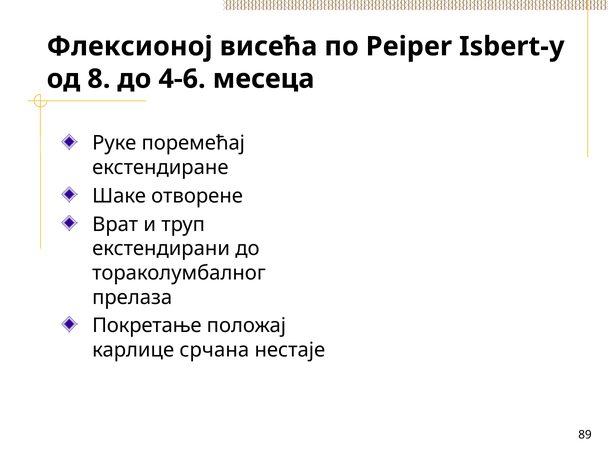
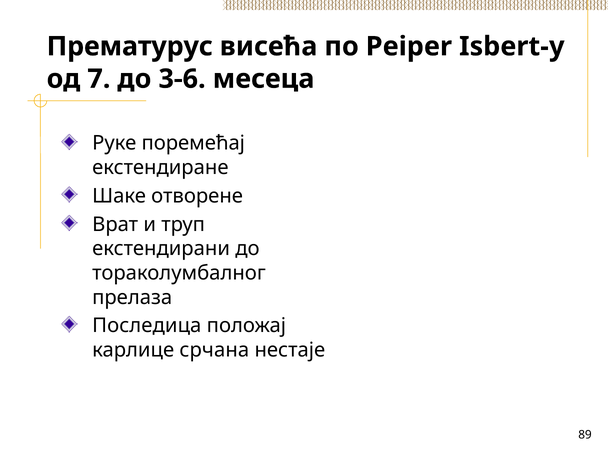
Флексионој: Флексионој -> Прематурус
8: 8 -> 7
4-6: 4-6 -> 3-6
Покретање: Покретање -> Последица
